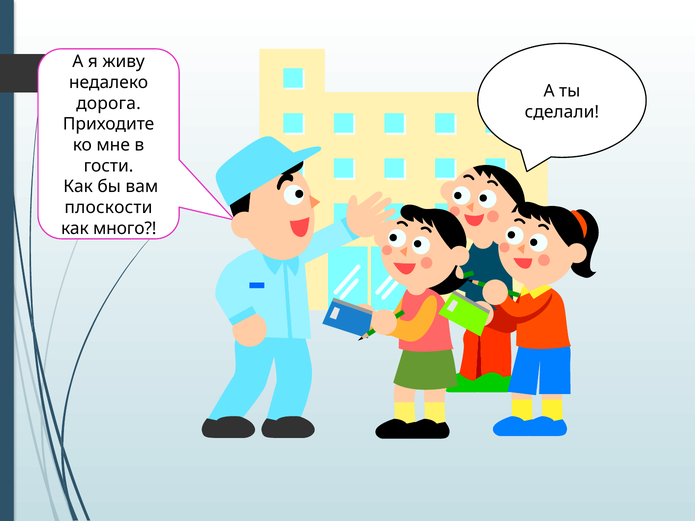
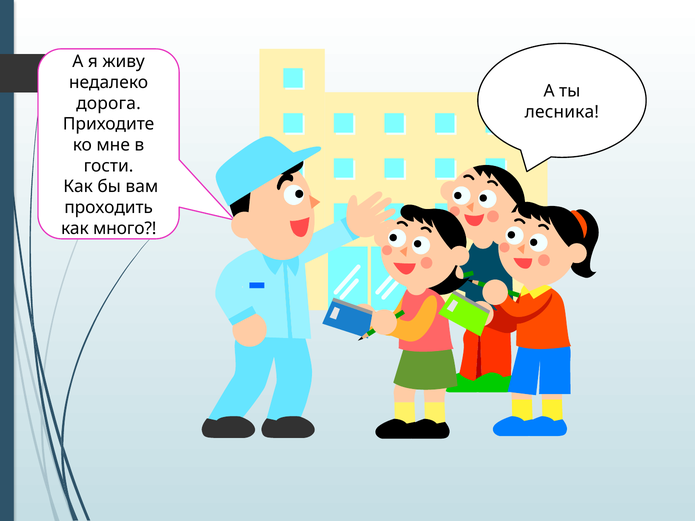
сделали: сделали -> лесника
плоскости: плоскости -> проходить
